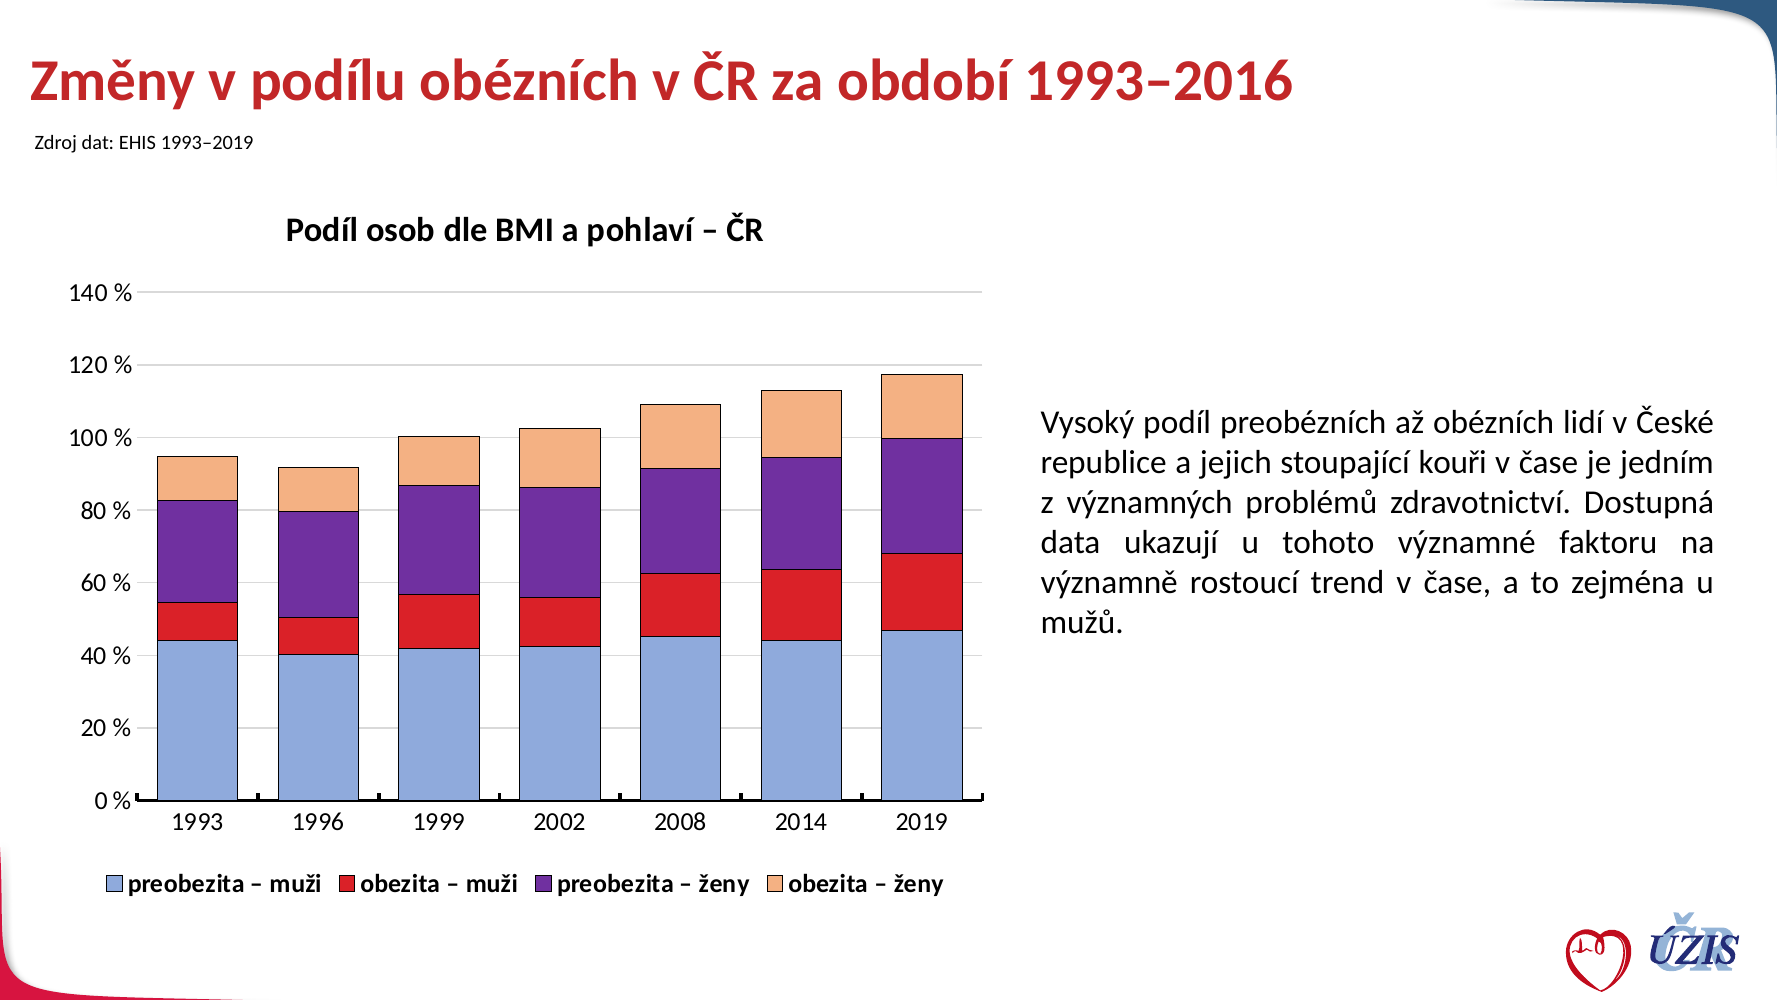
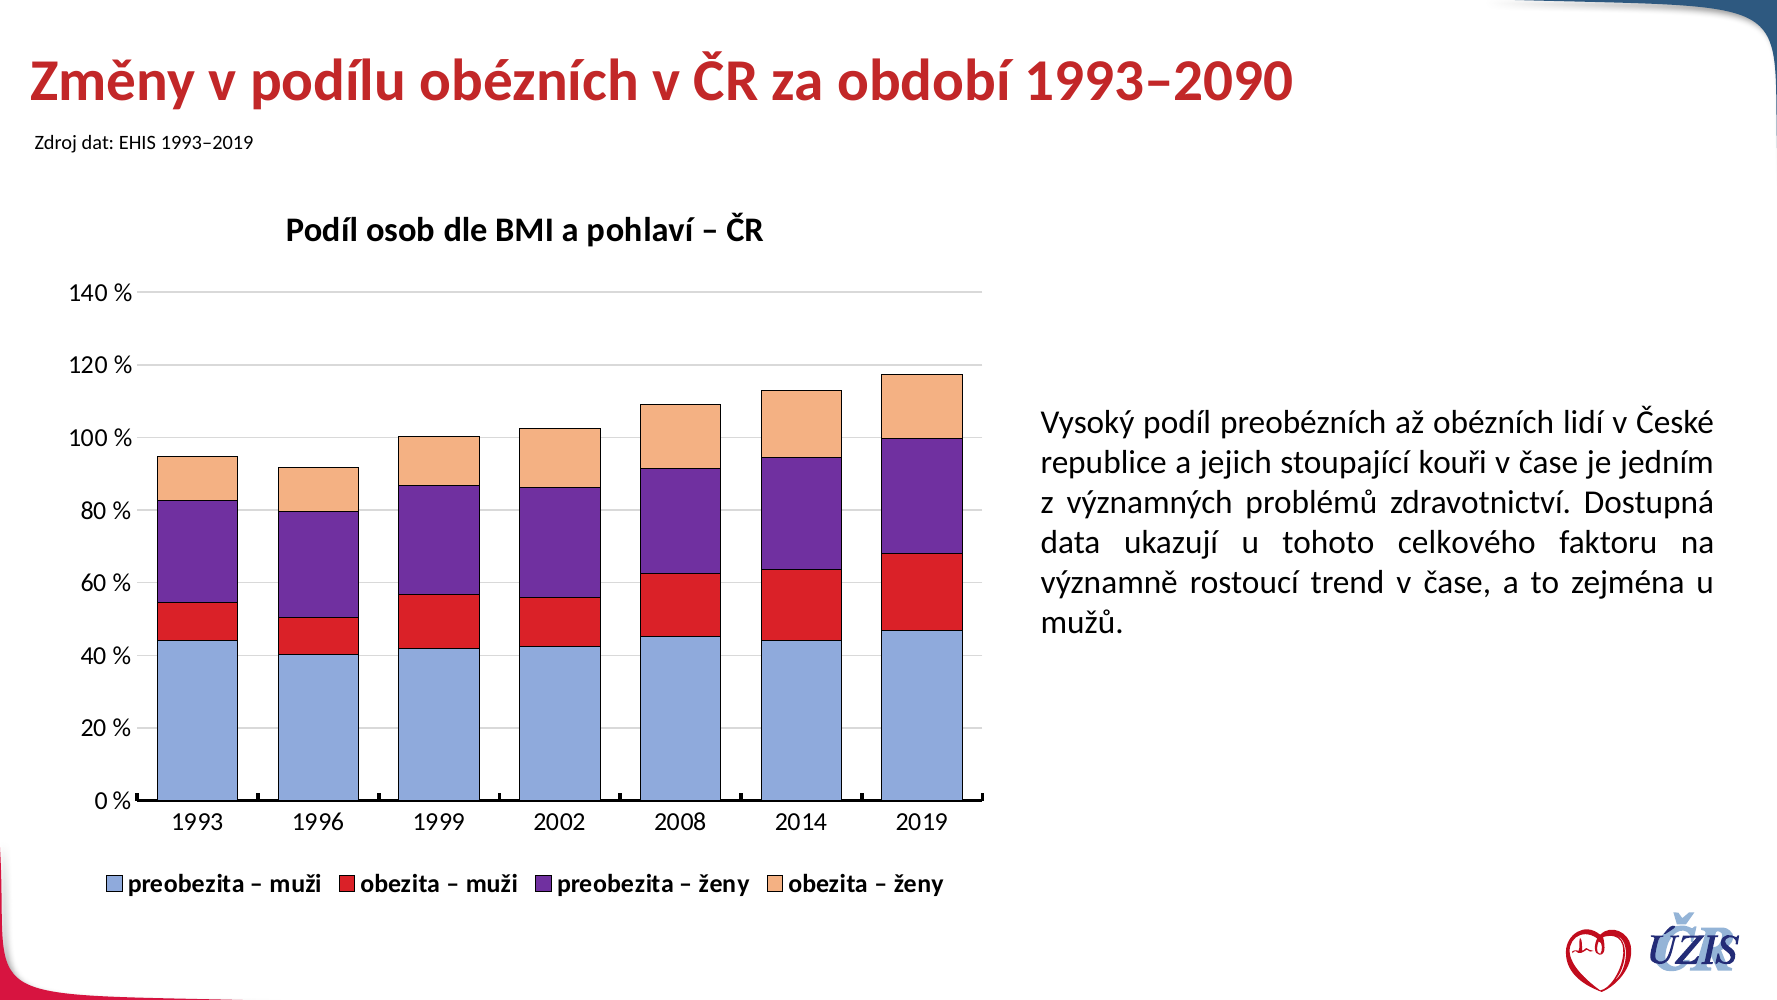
1993–2016: 1993–2016 -> 1993–2090
významné: významné -> celkového
